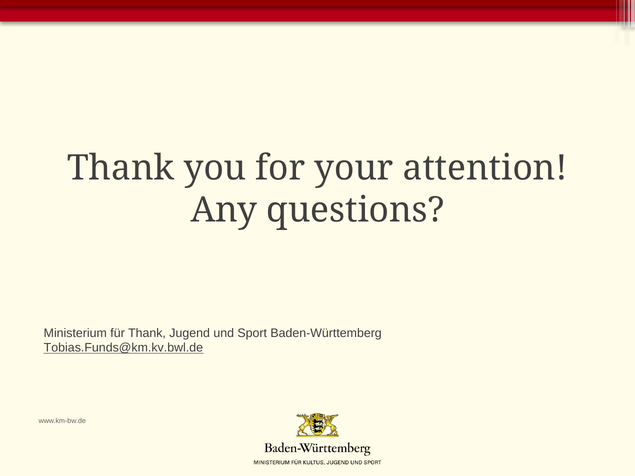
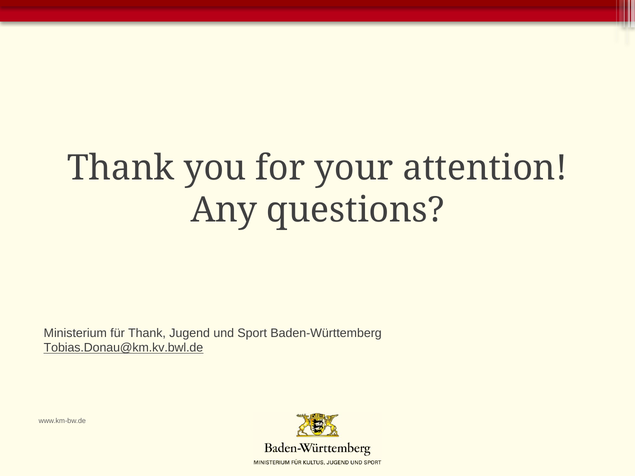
Tobias.Funds@km.kv.bwl.de: Tobias.Funds@km.kv.bwl.de -> Tobias.Donau@km.kv.bwl.de
